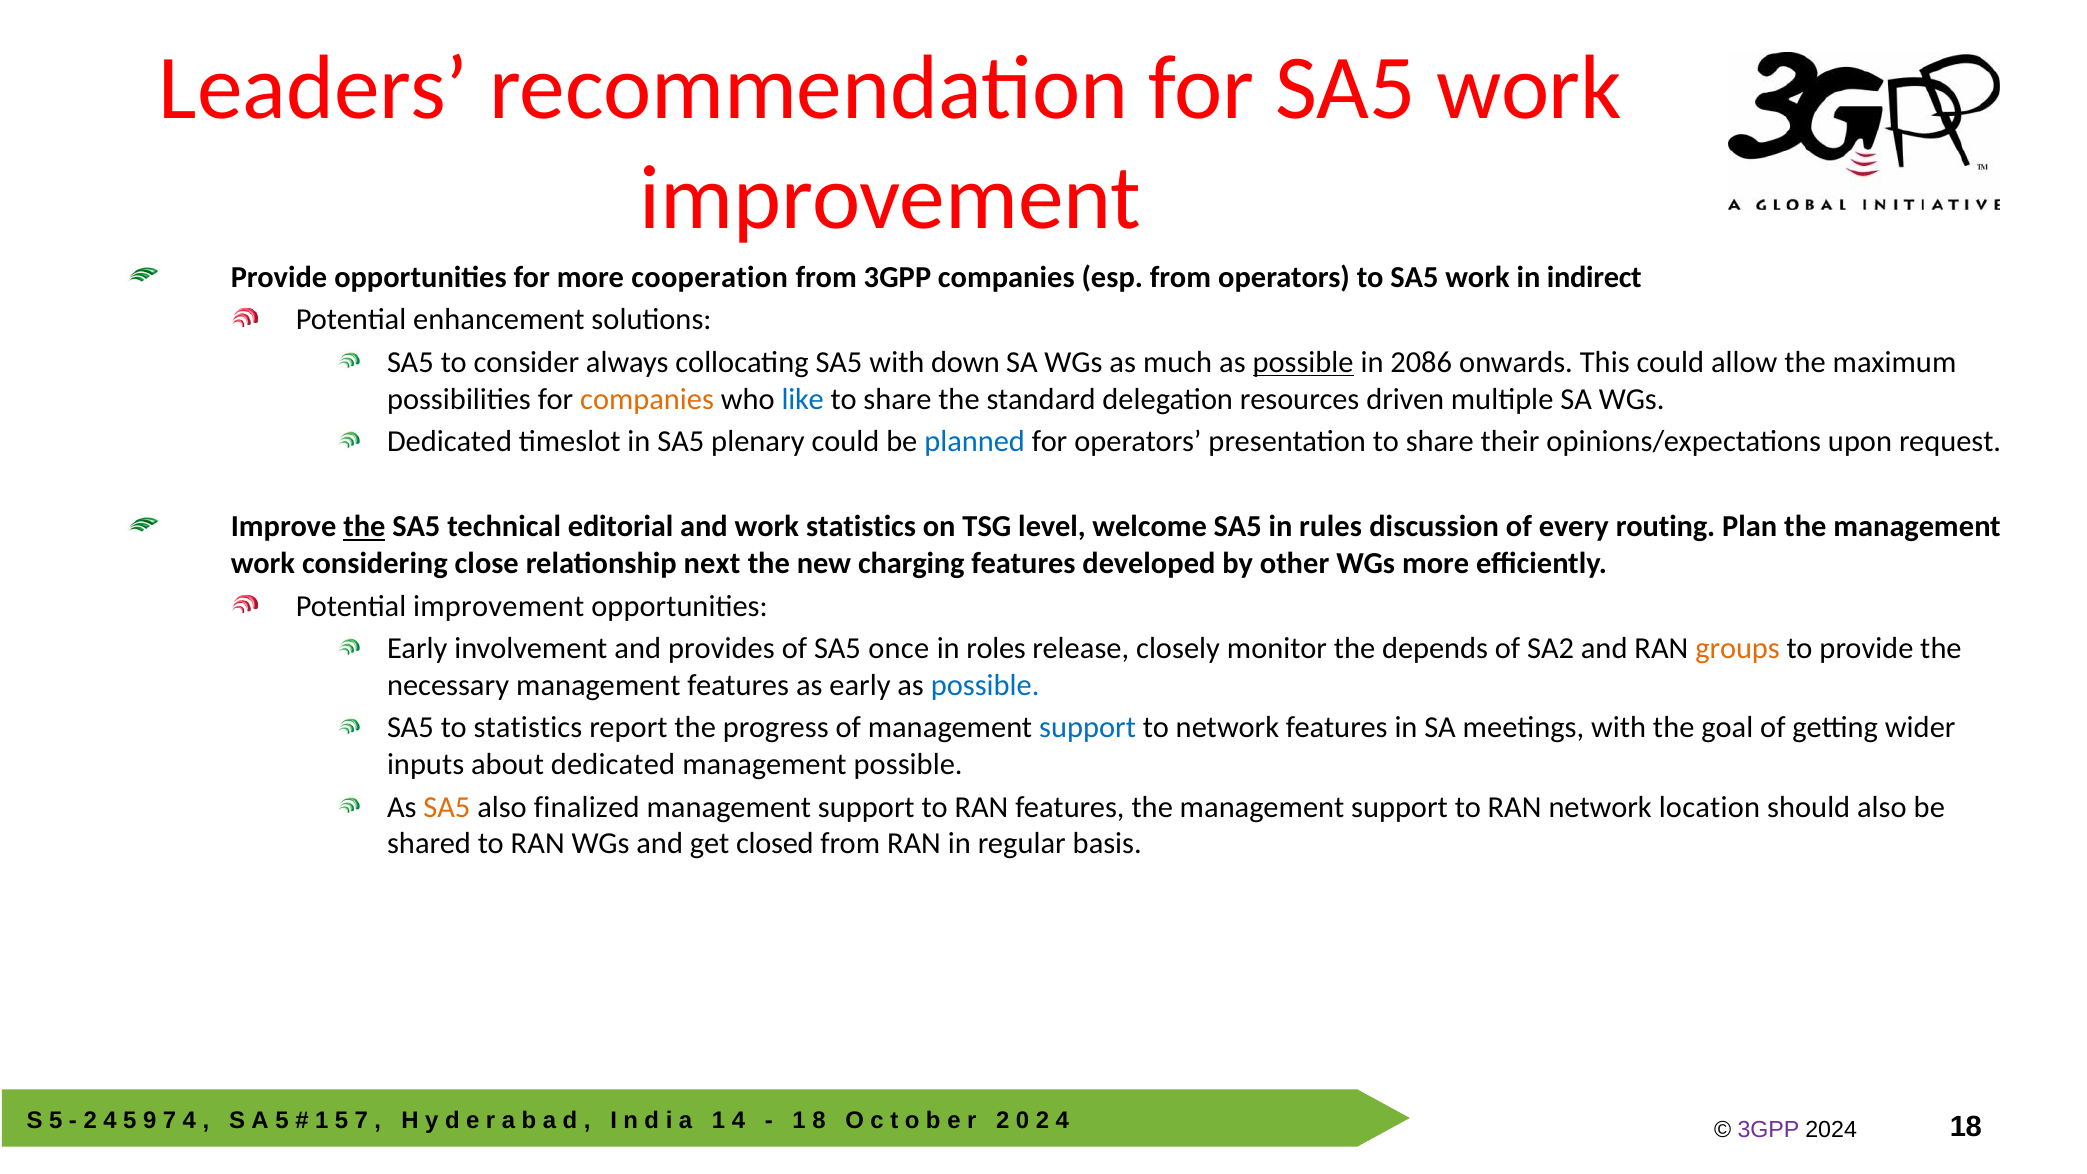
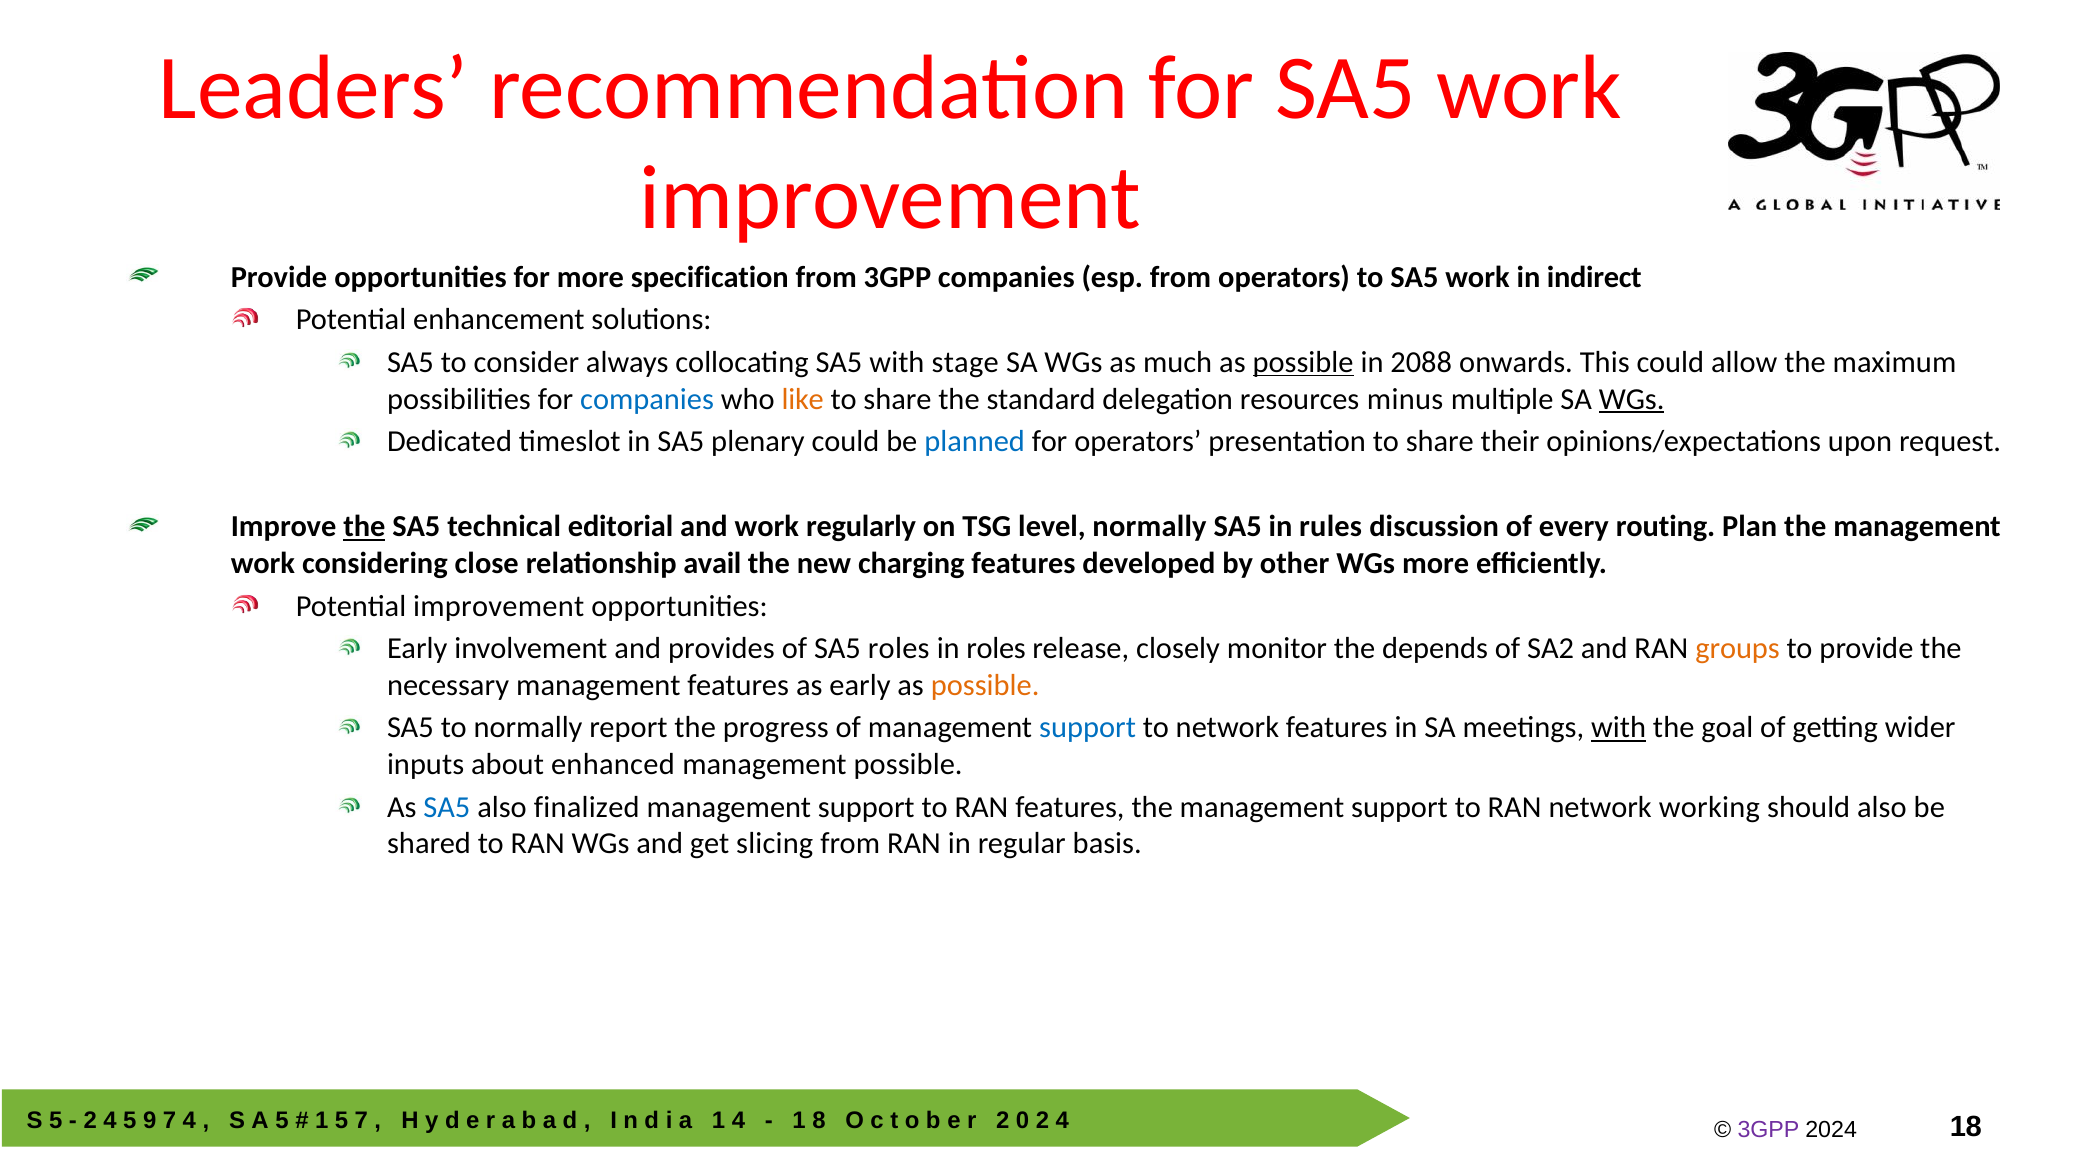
cooperation: cooperation -> specification
down: down -> stage
2086: 2086 -> 2088
companies at (647, 399) colour: orange -> blue
like colour: blue -> orange
driven: driven -> minus
WGs at (1632, 399) underline: none -> present
work statistics: statistics -> regularly
level welcome: welcome -> normally
next: next -> avail
SA5 once: once -> roles
possible at (985, 685) colour: blue -> orange
to statistics: statistics -> normally
with at (1619, 728) underline: none -> present
about dedicated: dedicated -> enhanced
SA5 at (447, 807) colour: orange -> blue
location: location -> working
closed: closed -> slicing
